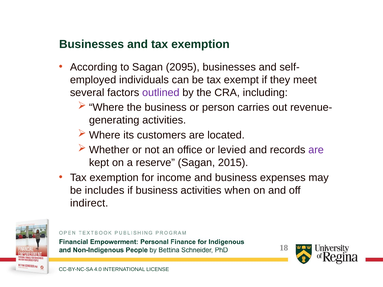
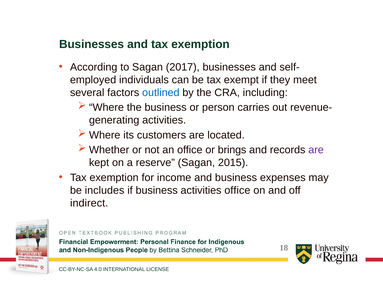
2095: 2095 -> 2017
outlined colour: purple -> blue
levied: levied -> brings
activities when: when -> office
